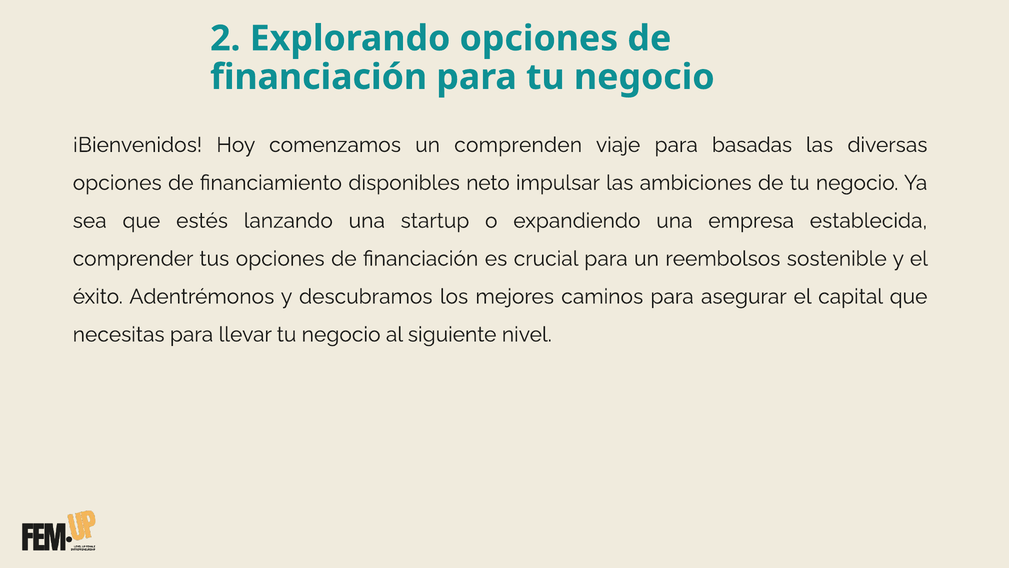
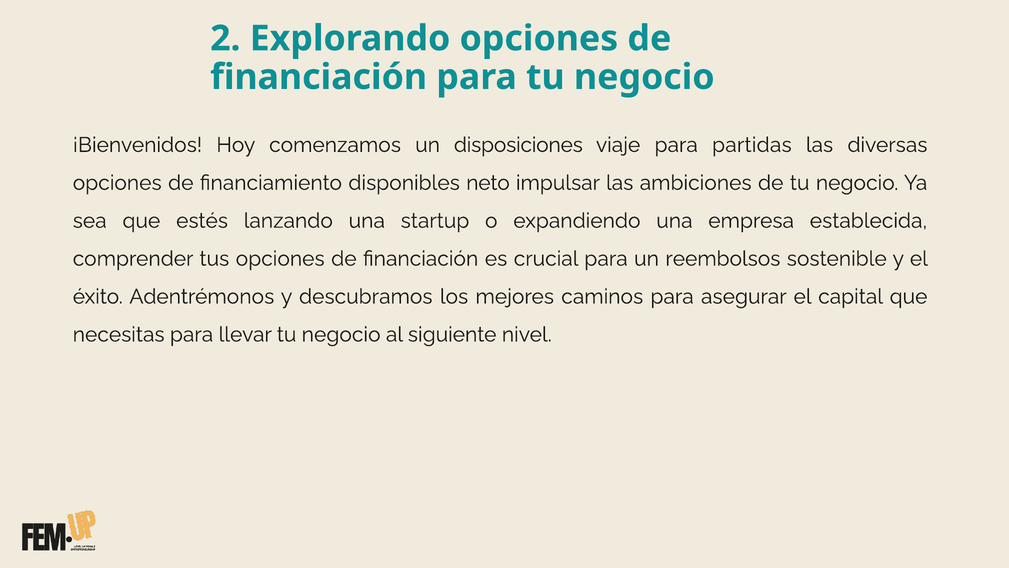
comprenden: comprenden -> disposiciones
basadas: basadas -> partidas
